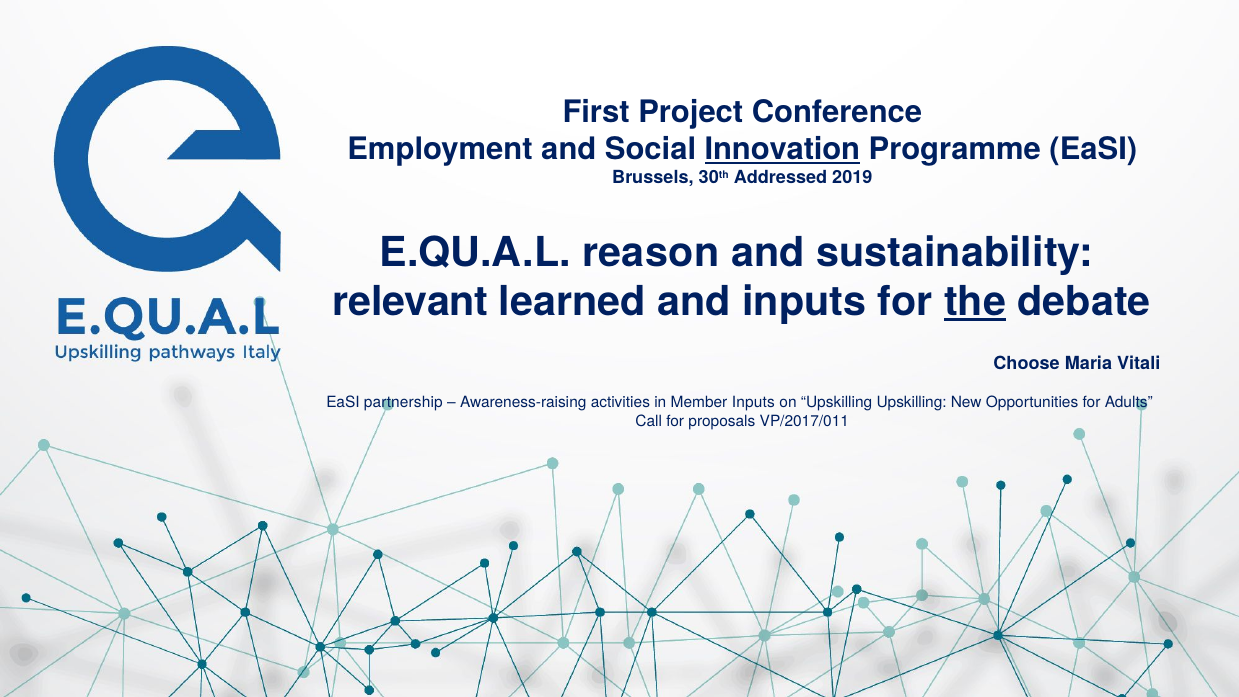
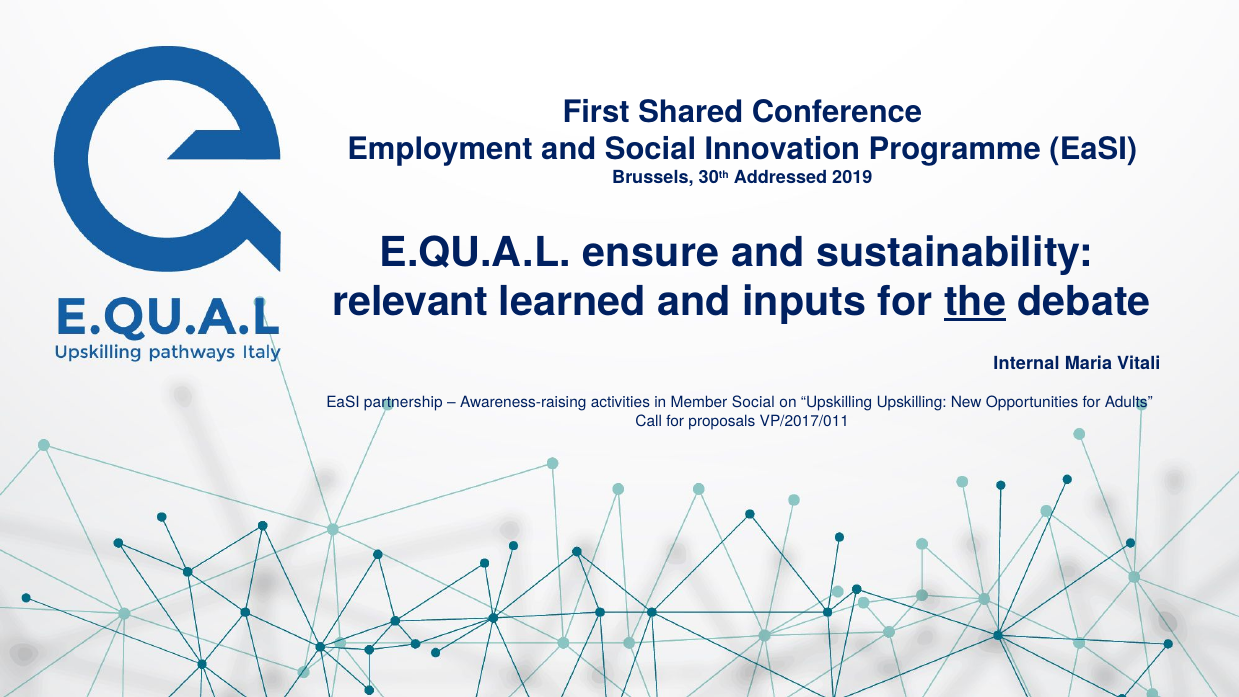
Project: Project -> Shared
Innovation underline: present -> none
reason: reason -> ensure
Choose: Choose -> Internal
Member Inputs: Inputs -> Social
